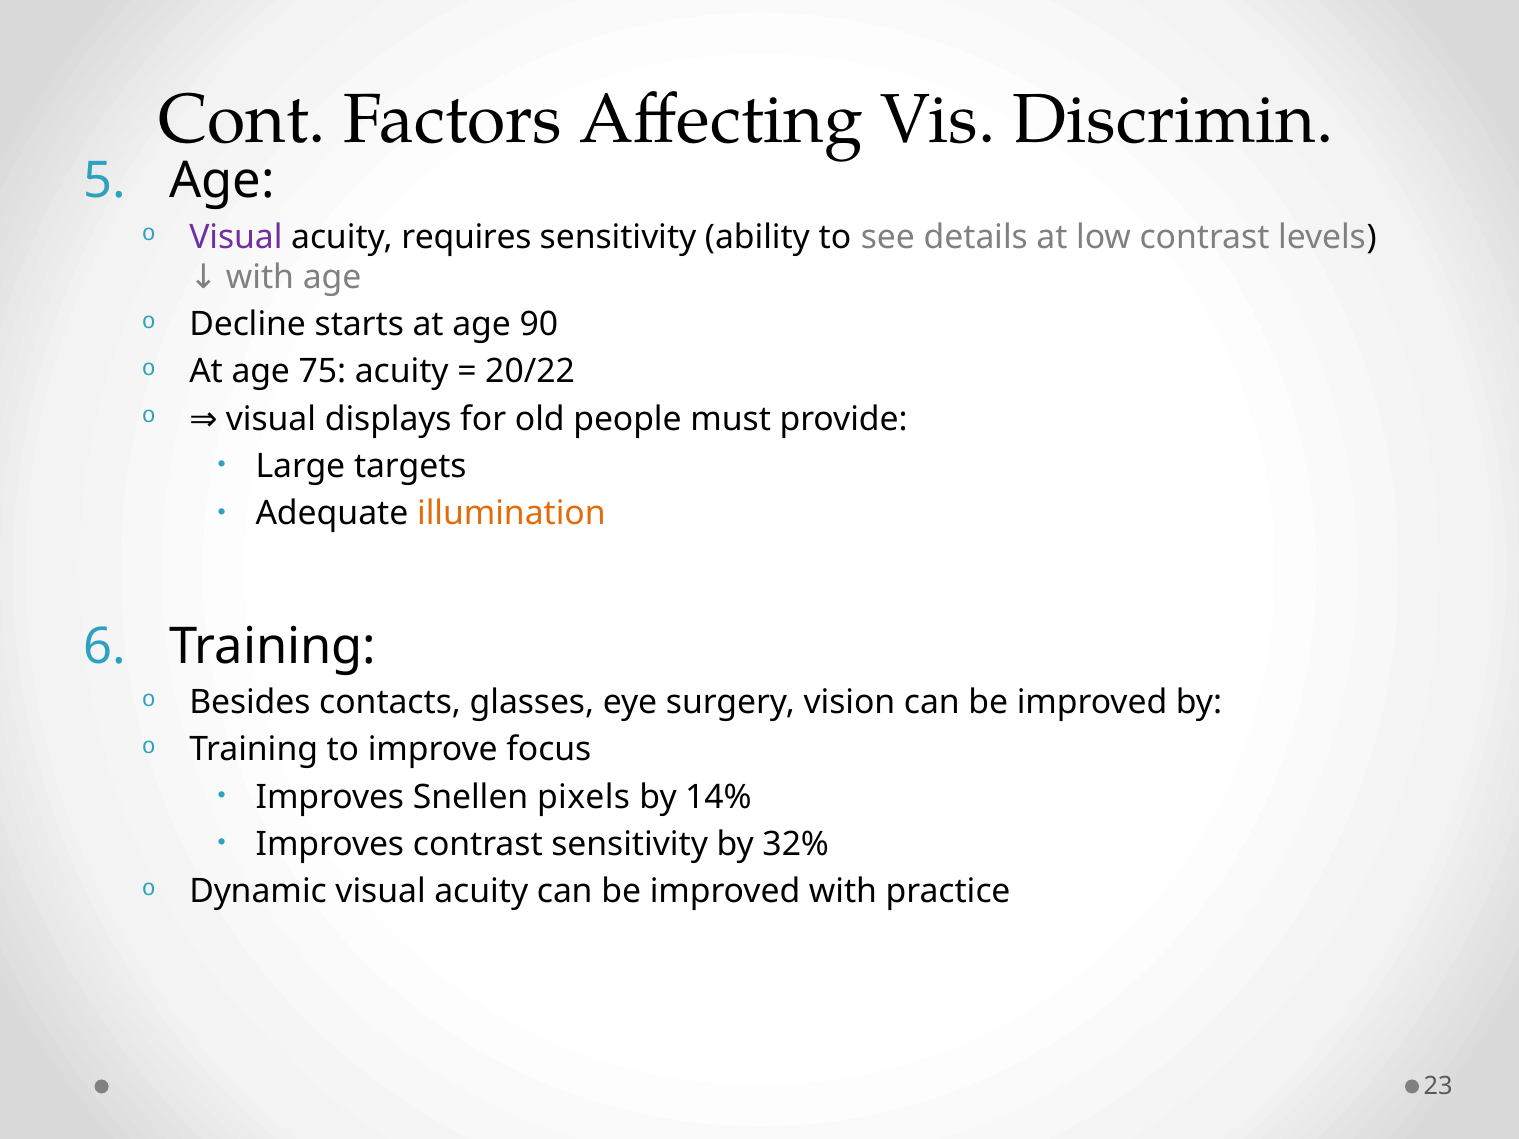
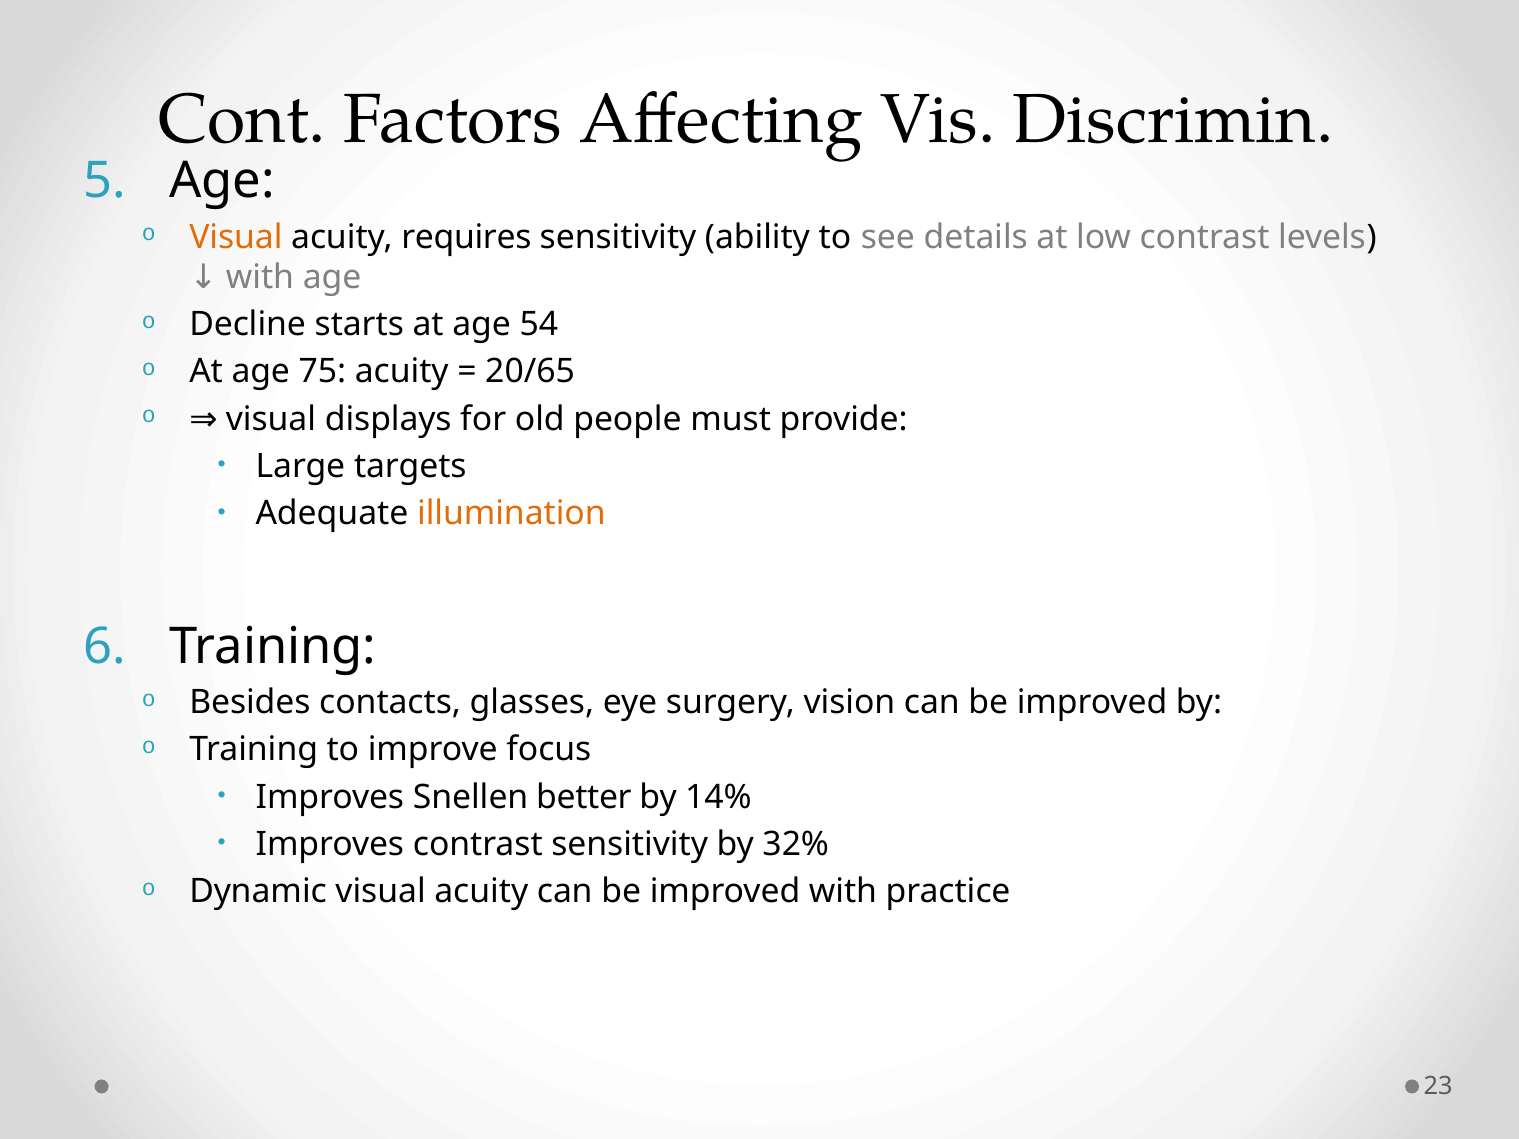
Visual at (236, 237) colour: purple -> orange
90: 90 -> 54
20/22: 20/22 -> 20/65
pixels: pixels -> better
